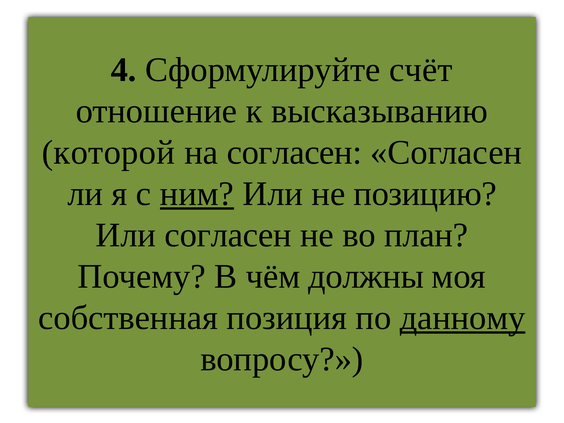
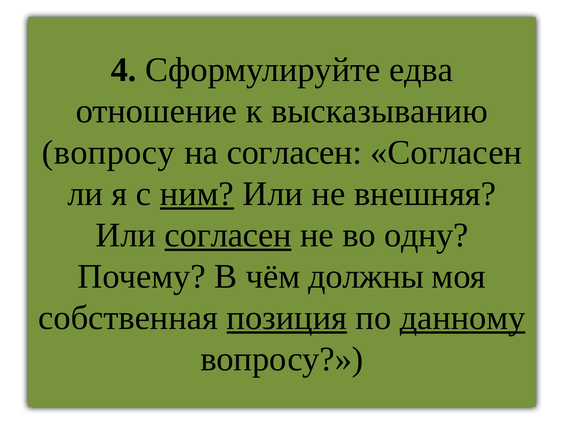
счёт: счёт -> едва
которой at (108, 152): которой -> вопросу
позицию: позицию -> внешняя
согласен at (228, 235) underline: none -> present
план: план -> одну
позиция underline: none -> present
